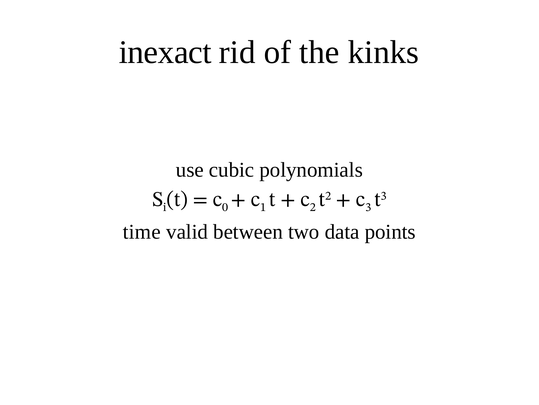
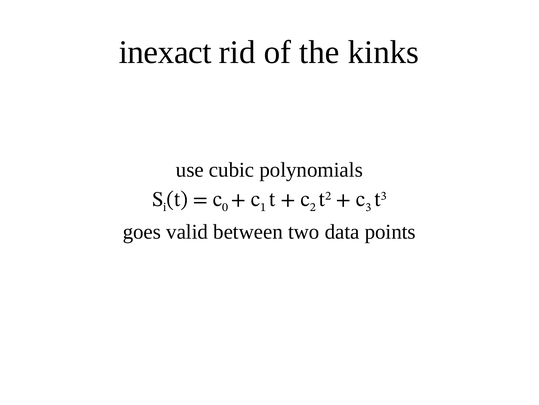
time: time -> goes
